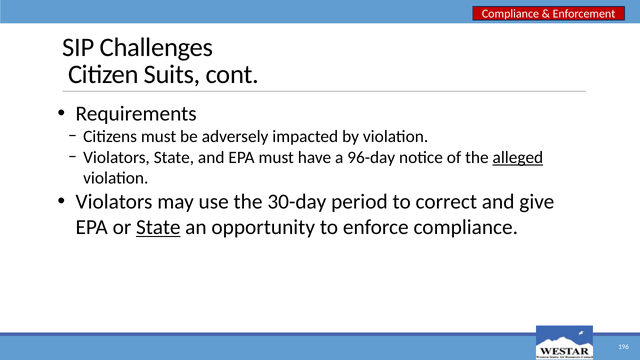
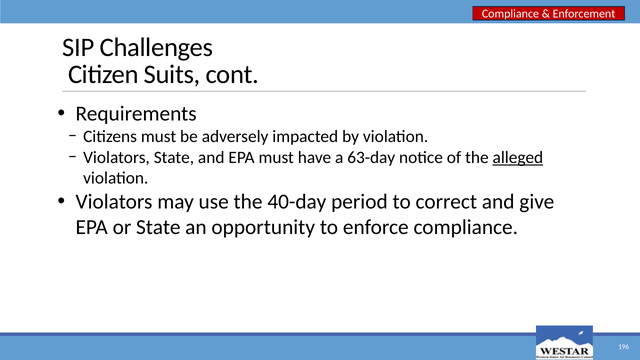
96-day: 96-day -> 63-day
30-day: 30-day -> 40-day
State at (158, 227) underline: present -> none
